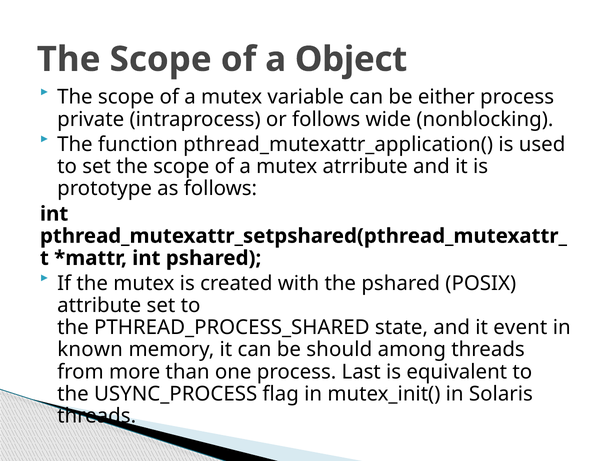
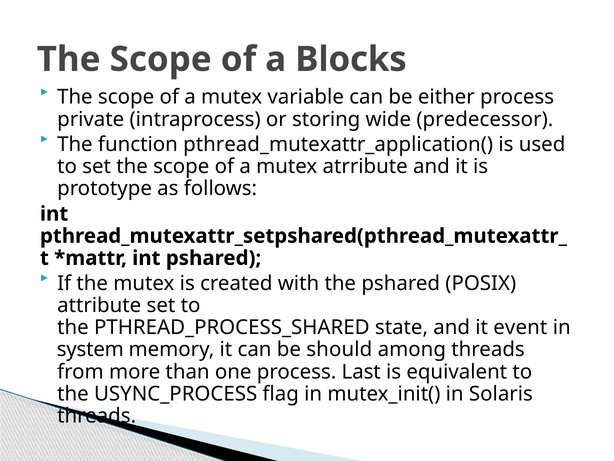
Object: Object -> Blocks
or follows: follows -> storing
nonblocking: nonblocking -> predecessor
known: known -> system
